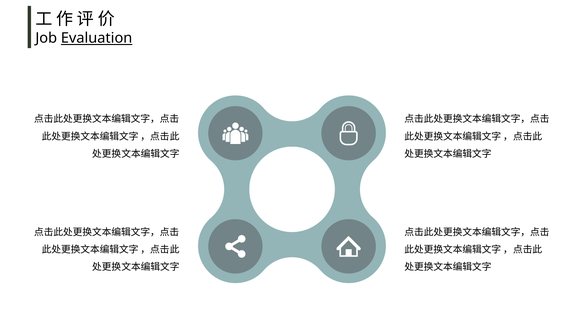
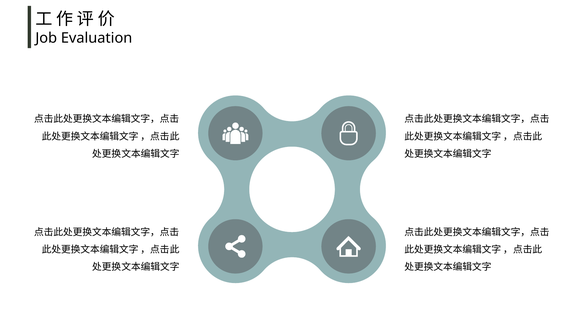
Evaluation underline: present -> none
